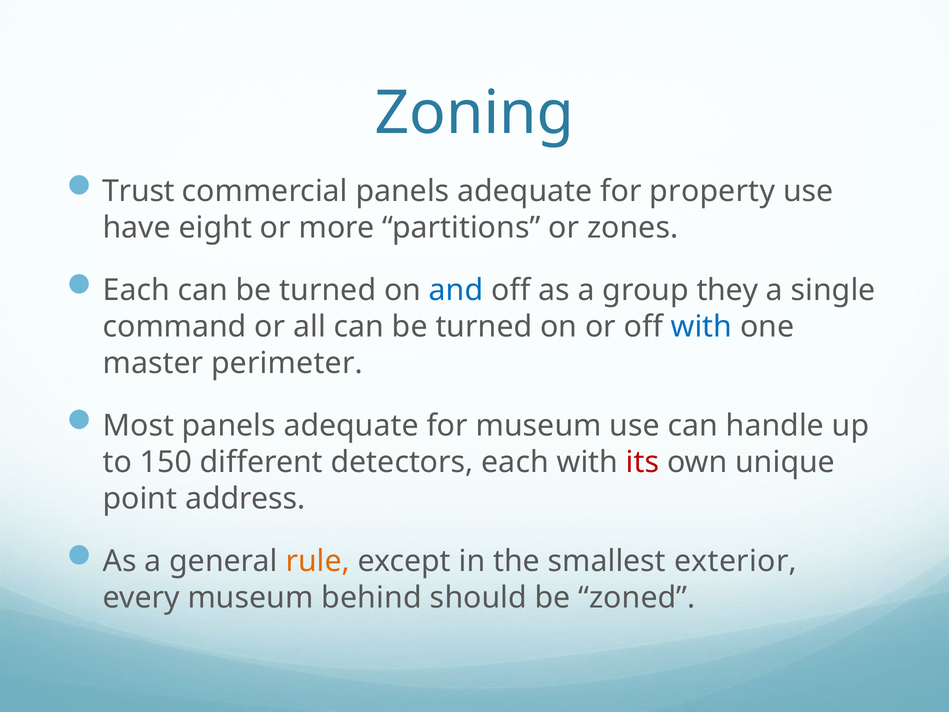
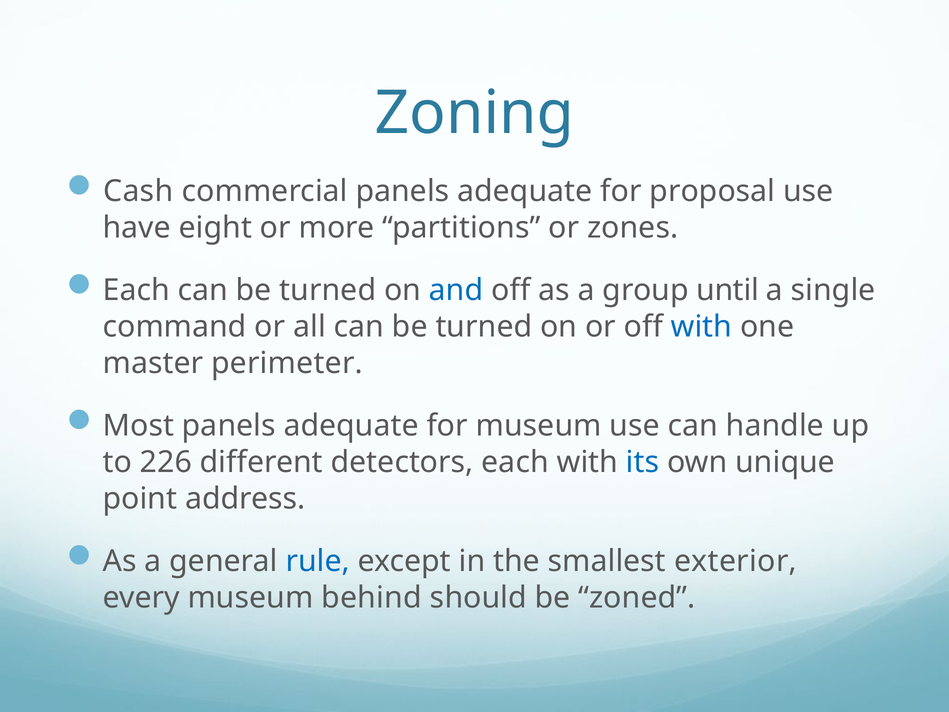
Trust: Trust -> Cash
property: property -> proposal
they: they -> until
150: 150 -> 226
its colour: red -> blue
rule colour: orange -> blue
